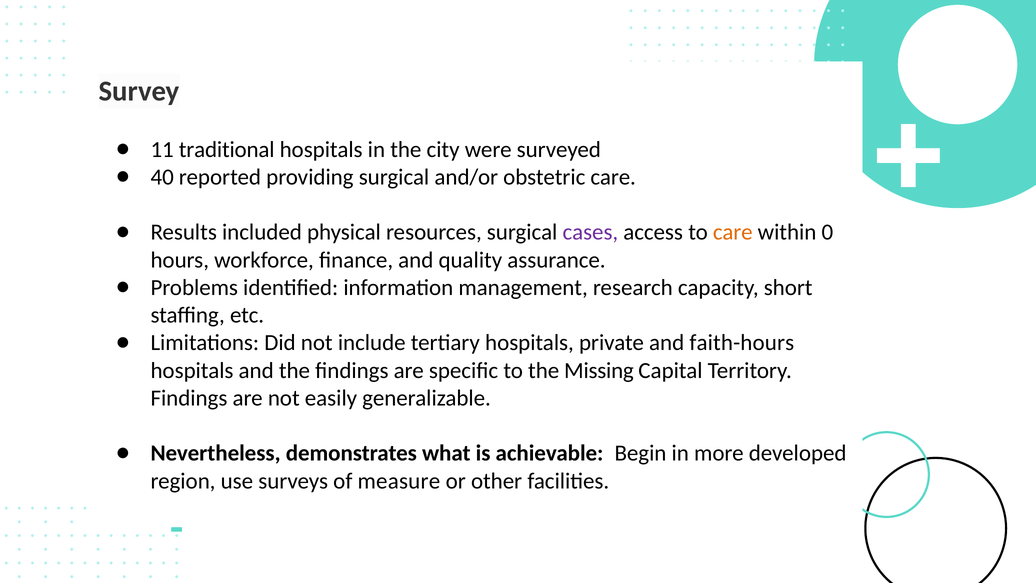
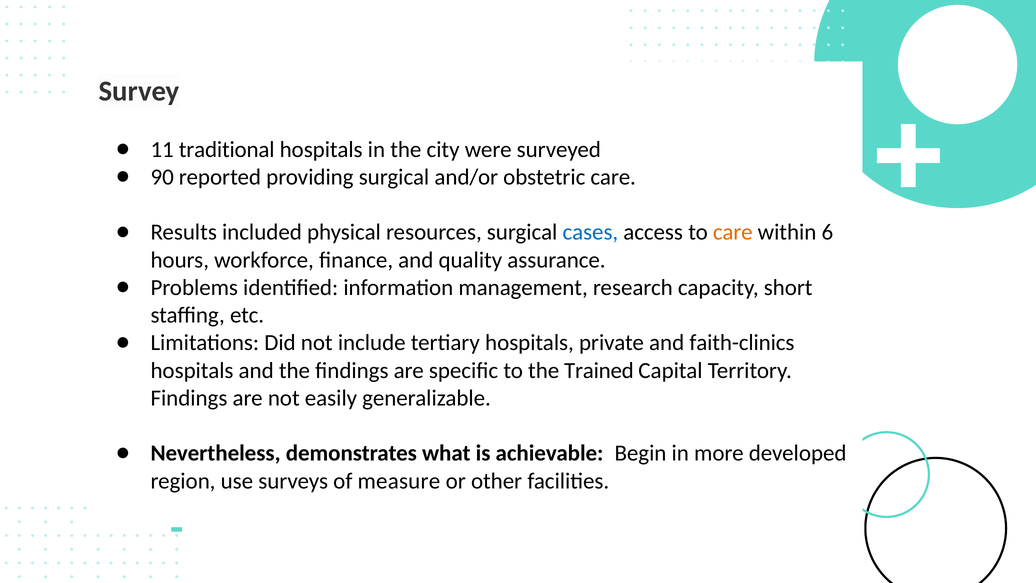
40: 40 -> 90
cases colour: purple -> blue
0: 0 -> 6
faith-hours: faith-hours -> faith-clinics
Missing: Missing -> Trained
